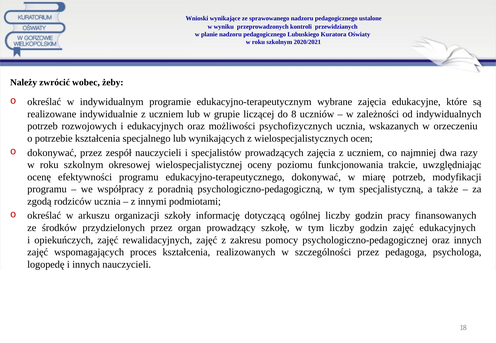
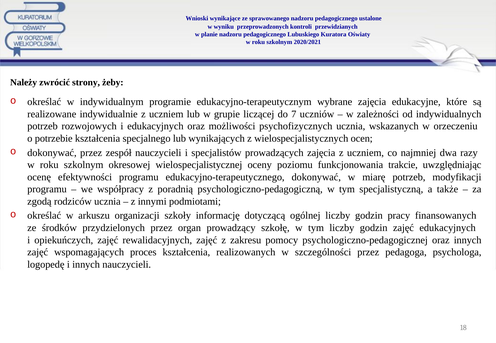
wobec: wobec -> strony
8: 8 -> 7
